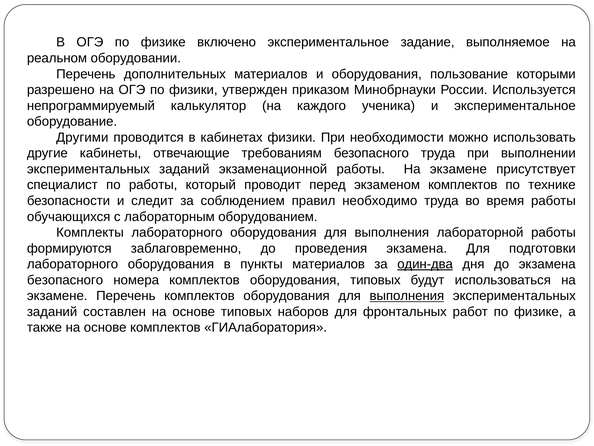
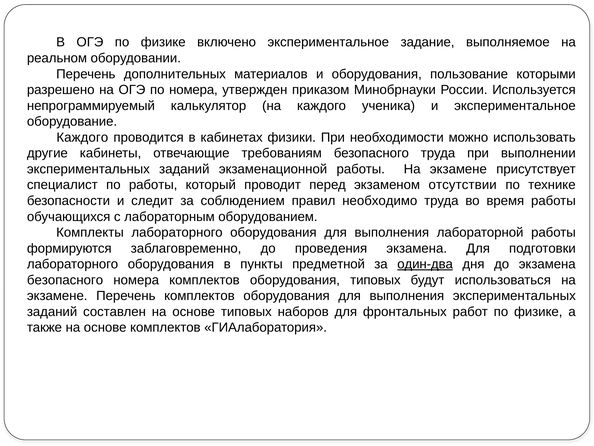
по физики: физики -> номера
Другими at (82, 137): Другими -> Каждого
экзаменом комплектов: комплектов -> отсутствии
пункты материалов: материалов -> предметной
выполнения at (407, 296) underline: present -> none
